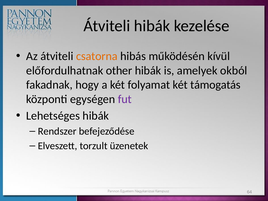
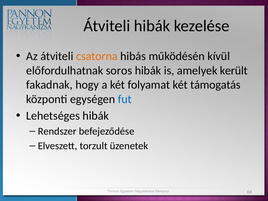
other: other -> soros
okból: okból -> került
fut colour: purple -> blue
